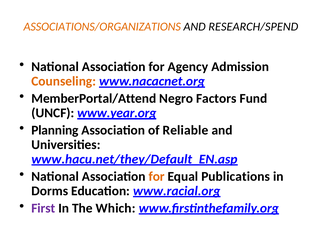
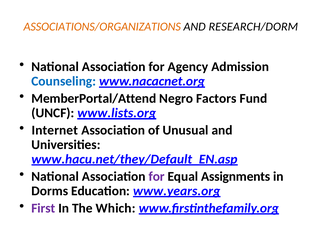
RESEARCH/SPEND: RESEARCH/SPEND -> RESEARCH/DORM
Counseling colour: orange -> blue
www.year.org: www.year.org -> www.lists.org
Planning: Planning -> Internet
Reliable: Reliable -> Unusual
for at (157, 177) colour: orange -> purple
Publications: Publications -> Assignments
www.racial.org: www.racial.org -> www.years.org
